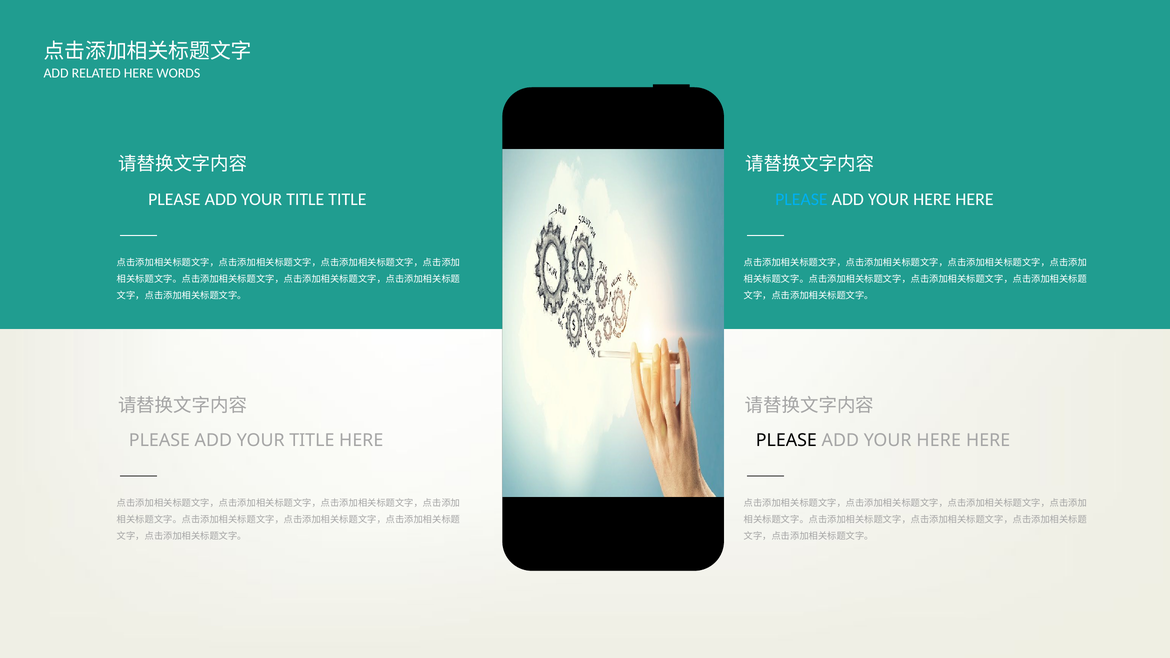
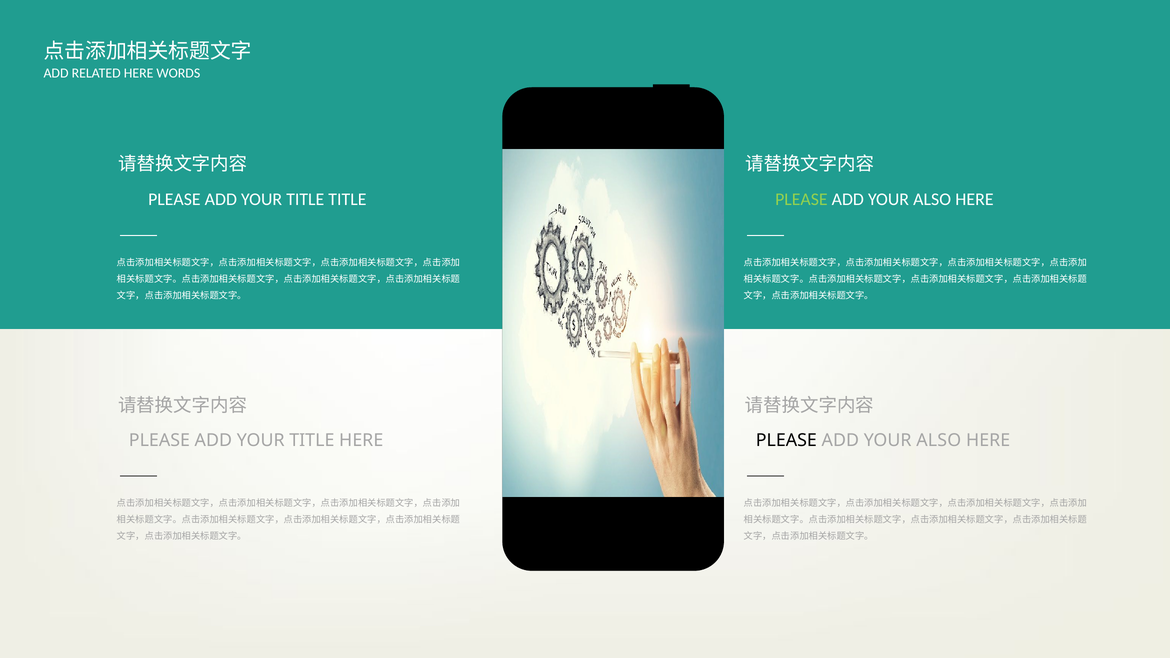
PLEASE at (801, 199) colour: light blue -> light green
HERE at (932, 199): HERE -> ALSO
HERE at (939, 440): HERE -> ALSO
